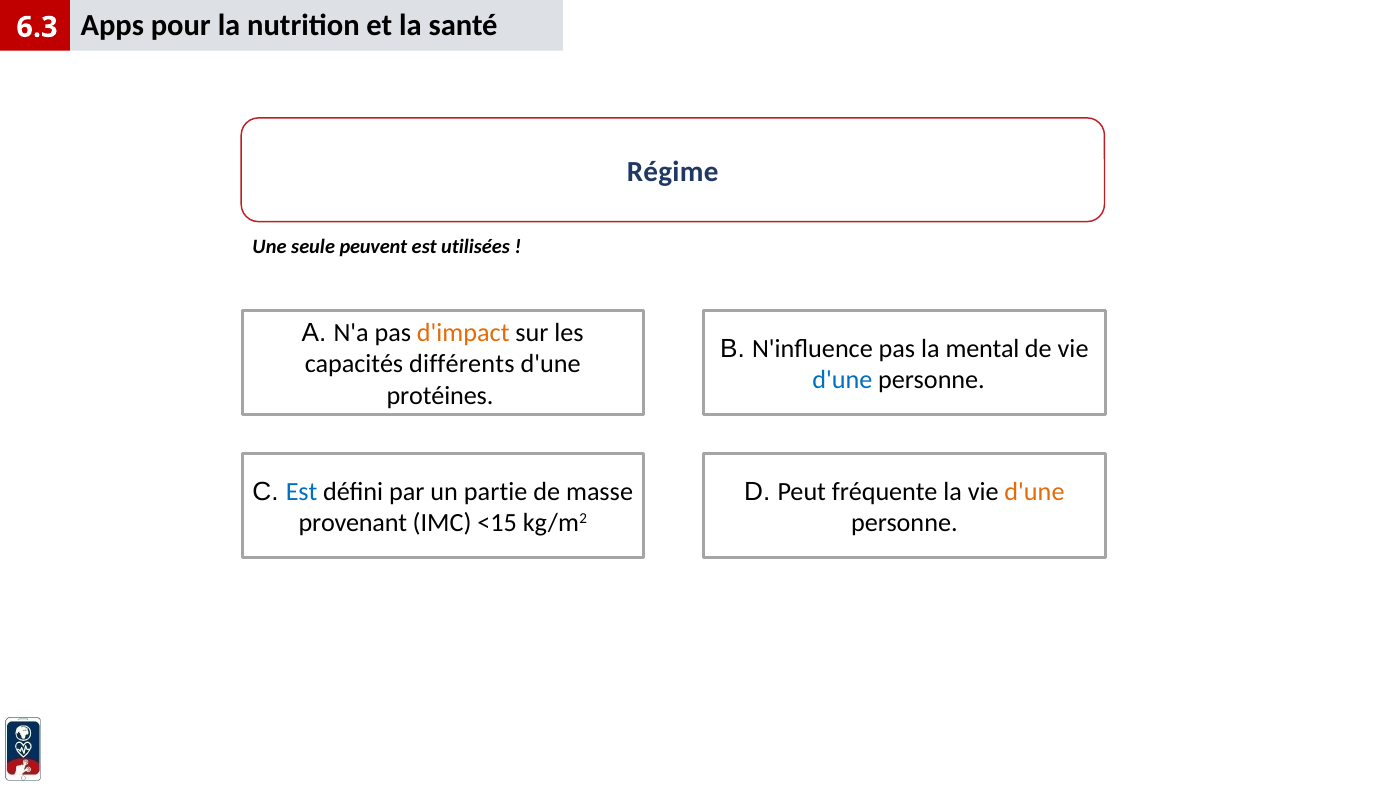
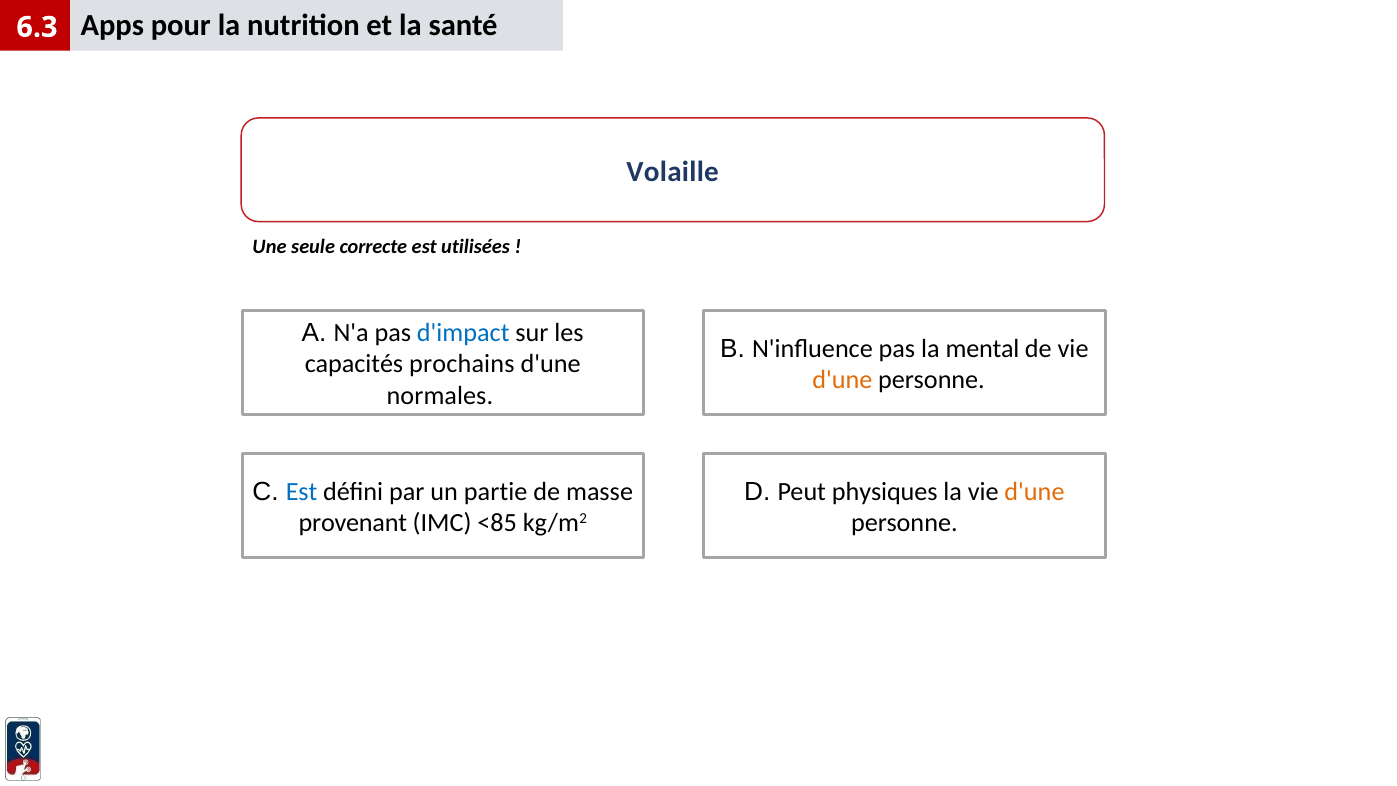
Régime: Régime -> Volaille
peuvent: peuvent -> correcte
d'impact colour: orange -> blue
différents: différents -> prochains
d'une at (842, 380) colour: blue -> orange
protéines: protéines -> normales
fréquente: fréquente -> physiques
<15: <15 -> <85
